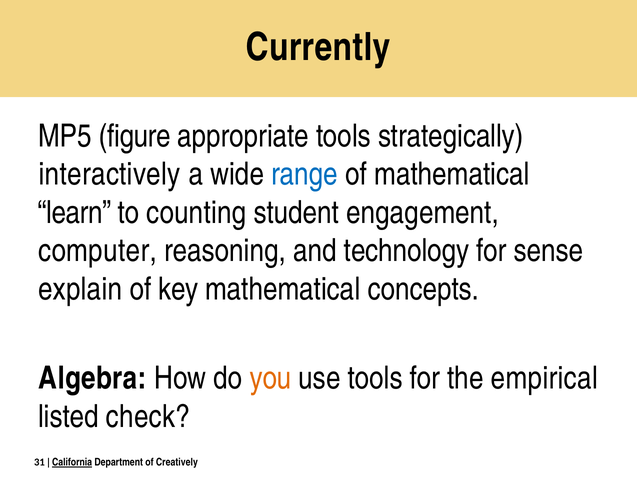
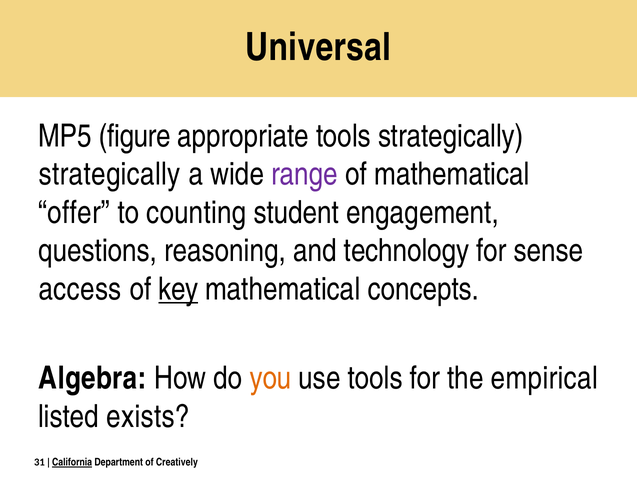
Currently: Currently -> Universal
interactively at (110, 174): interactively -> strategically
range colour: blue -> purple
learn: learn -> offer
computer: computer -> questions
explain: explain -> access
key underline: none -> present
check: check -> exists
